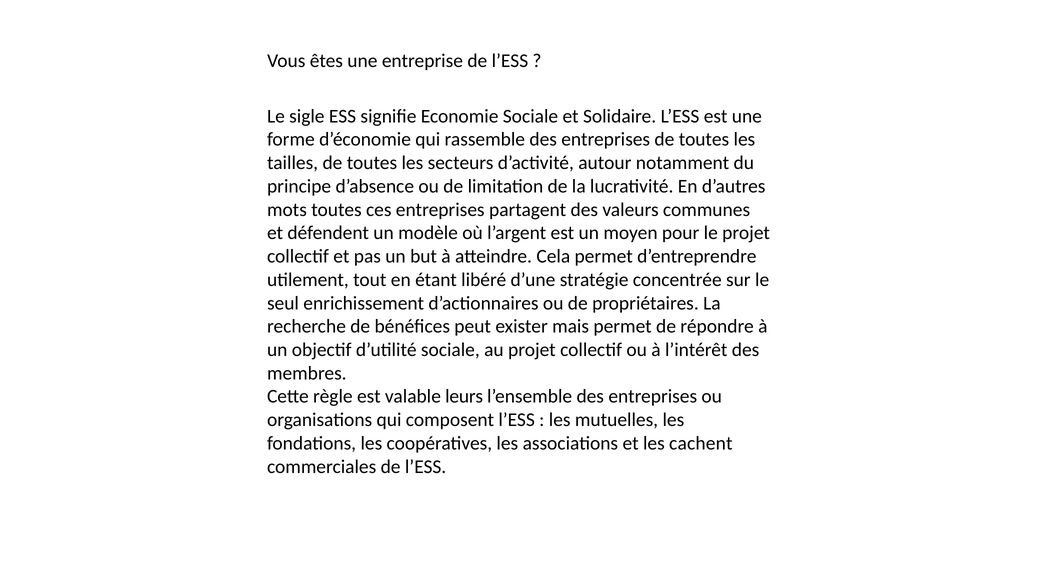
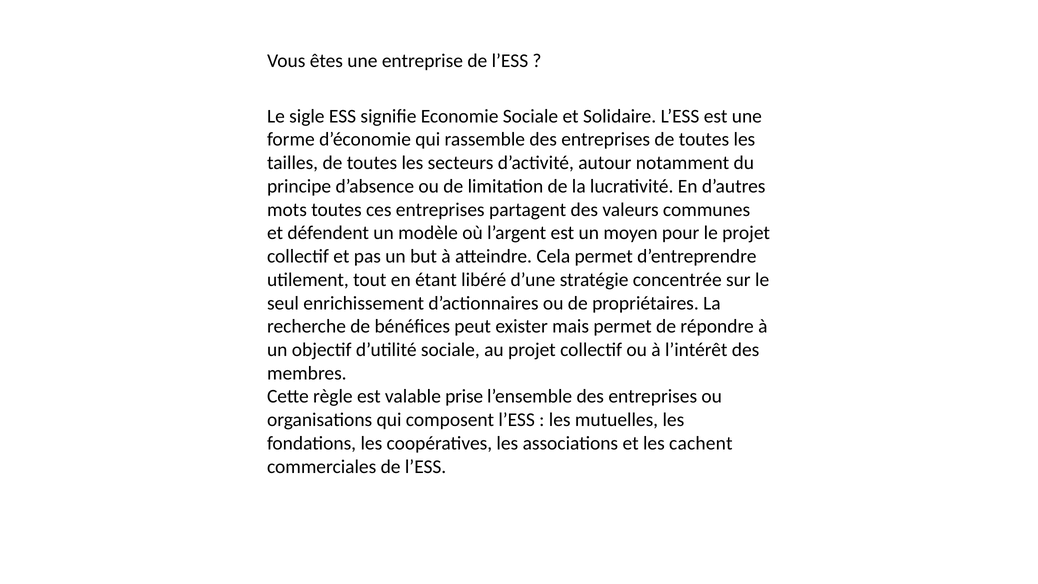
leurs: leurs -> prise
